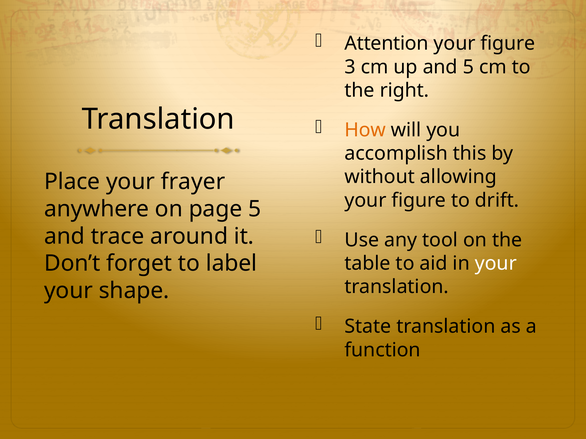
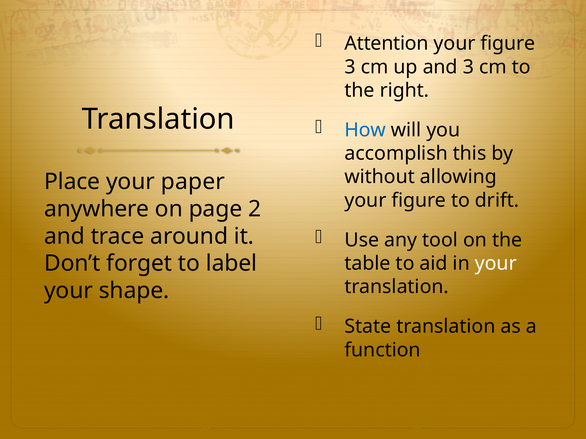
and 5: 5 -> 3
How colour: orange -> blue
frayer: frayer -> paper
page 5: 5 -> 2
